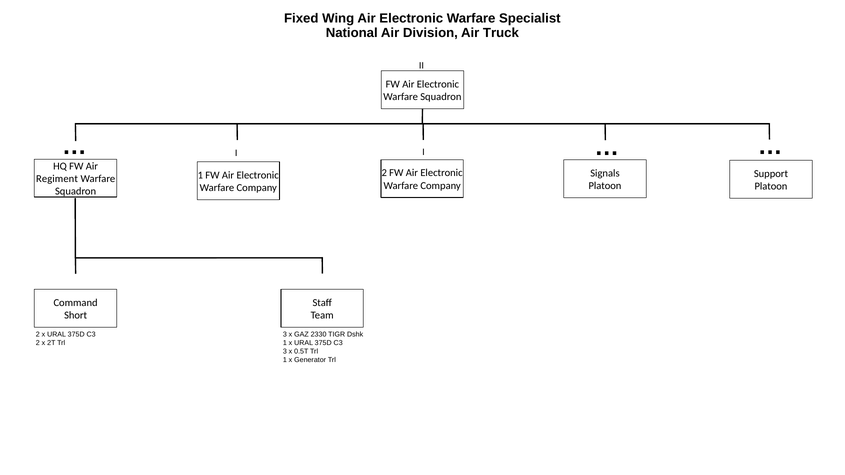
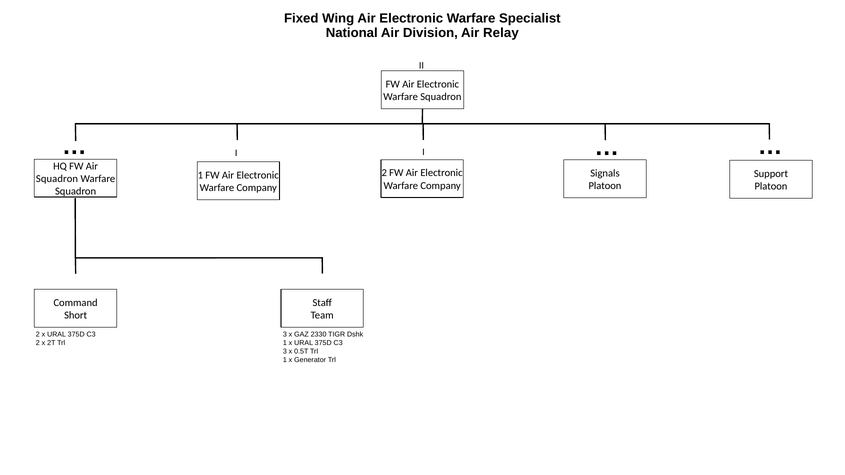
Truck: Truck -> Relay
Regiment at (57, 179): Regiment -> Squadron
